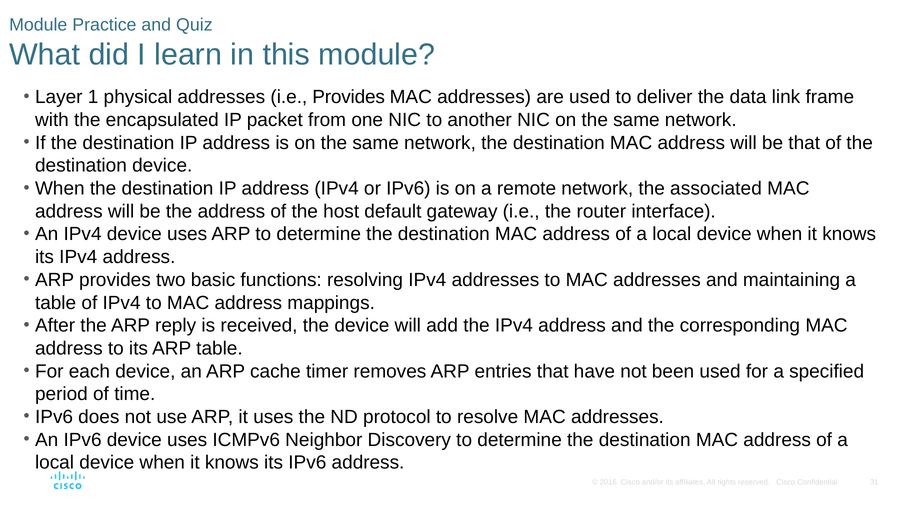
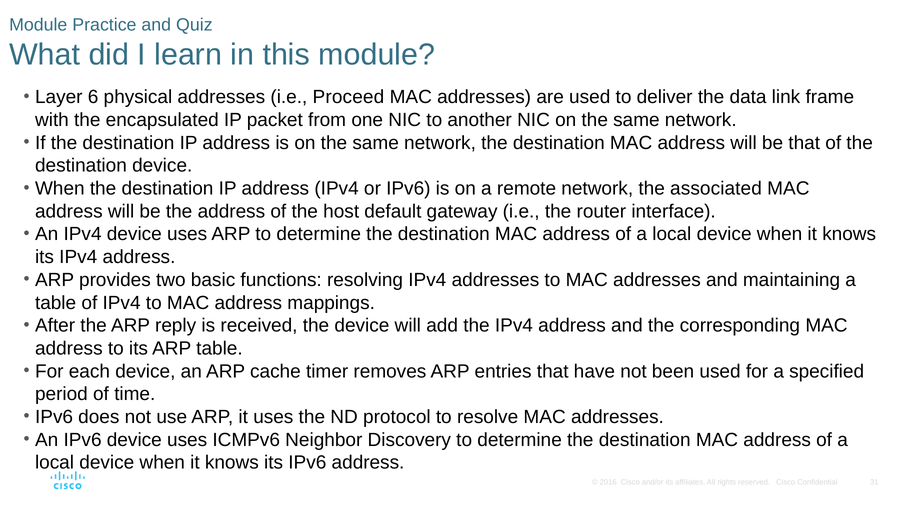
1: 1 -> 6
i.e Provides: Provides -> Proceed
